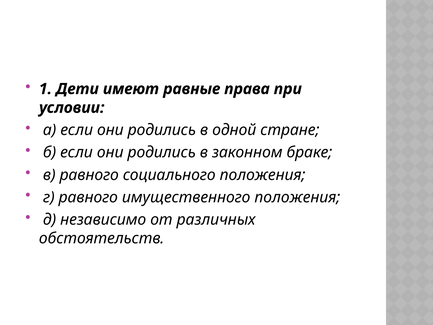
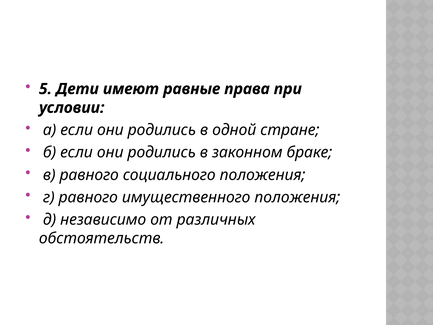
1: 1 -> 5
